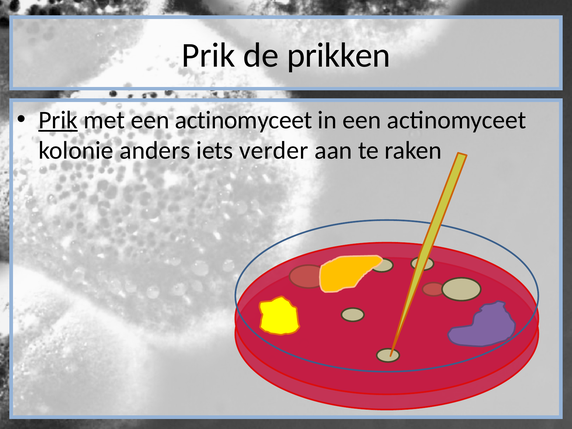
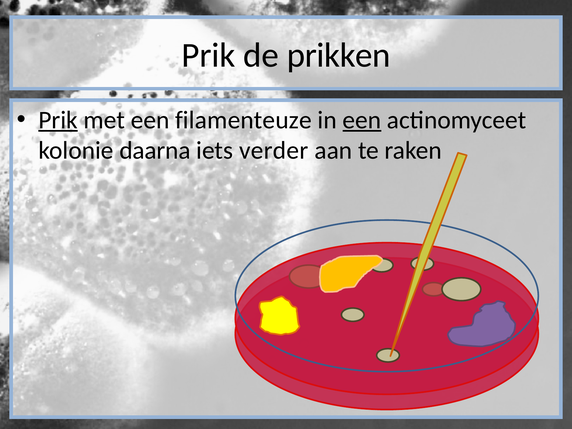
met een actinomyceet: actinomyceet -> filamenteuze
een at (362, 120) underline: none -> present
anders: anders -> daarna
